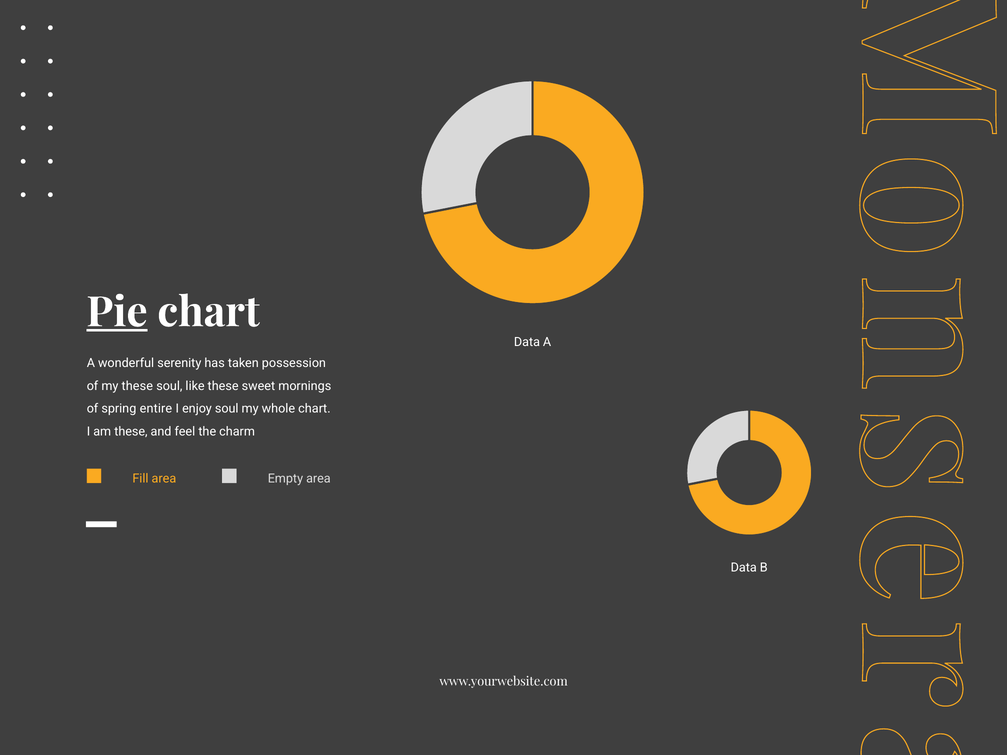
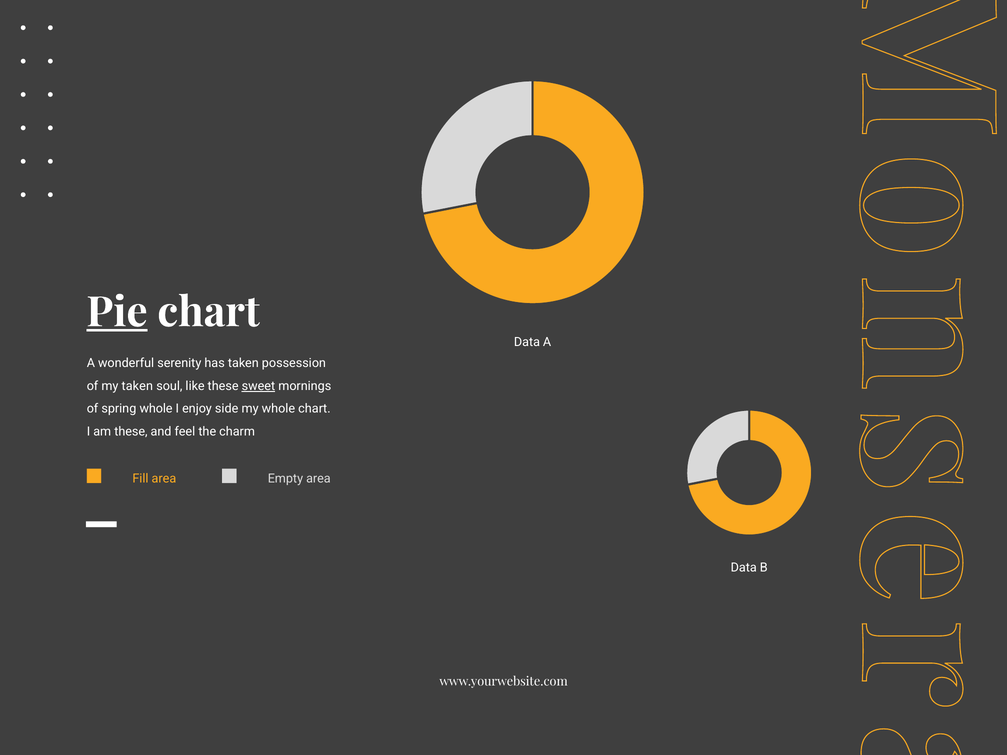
my these: these -> taken
sweet underline: none -> present
spring entire: entire -> whole
enjoy soul: soul -> side
